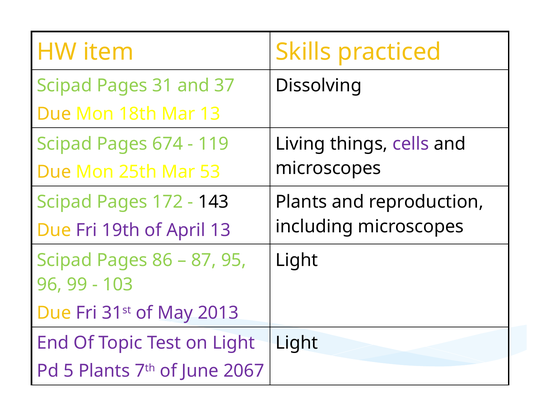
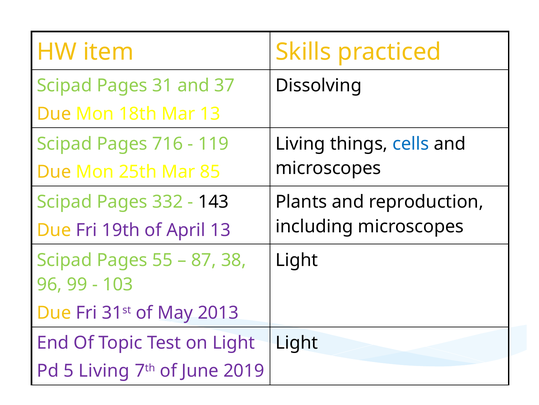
674: 674 -> 716
cells colour: purple -> blue
53: 53 -> 85
172: 172 -> 332
86: 86 -> 55
95: 95 -> 38
5 Plants: Plants -> Living
2067: 2067 -> 2019
